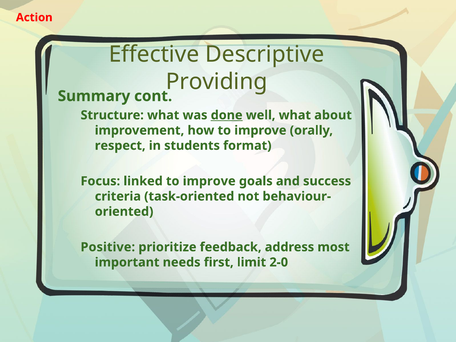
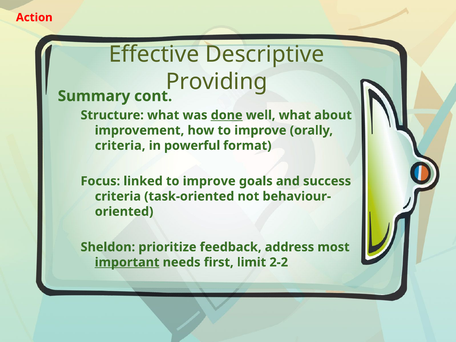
respect at (120, 146): respect -> criteria
students: students -> powerful
Positive: Positive -> Sheldon
important underline: none -> present
2-0: 2-0 -> 2-2
